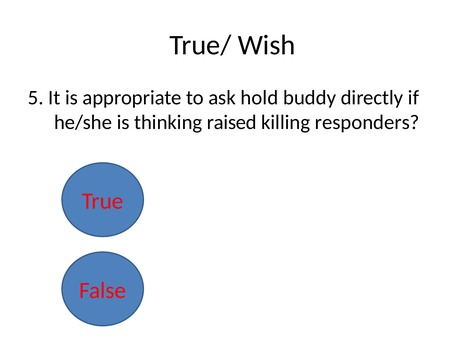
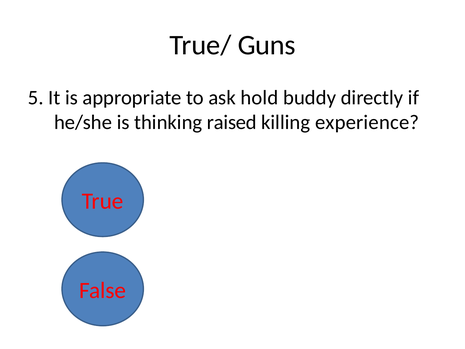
Wish: Wish -> Guns
responders: responders -> experience
